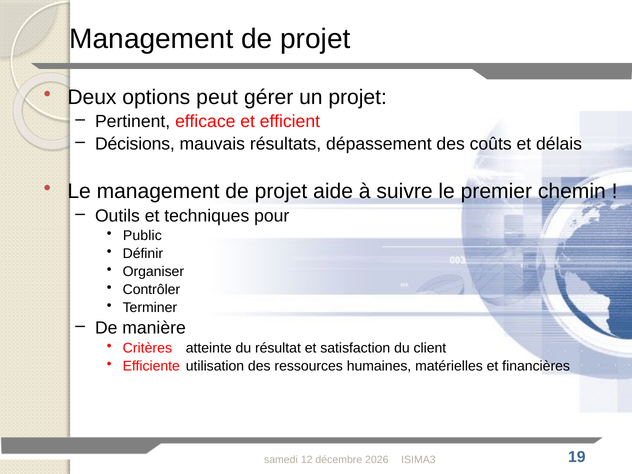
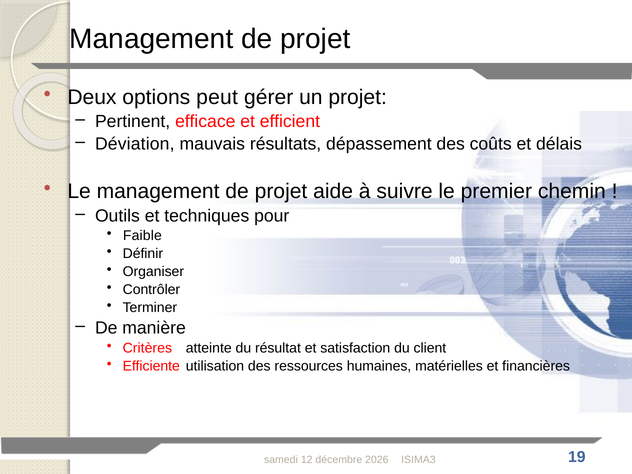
Décisions: Décisions -> Déviation
Public: Public -> Faible
